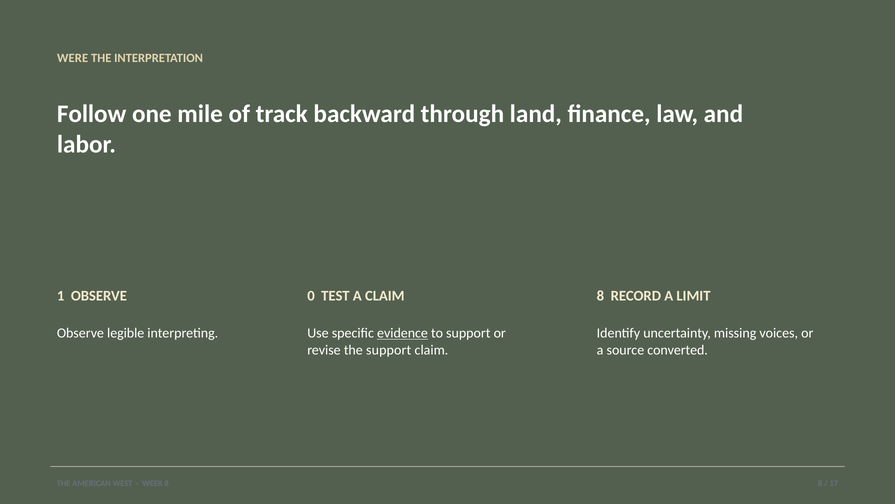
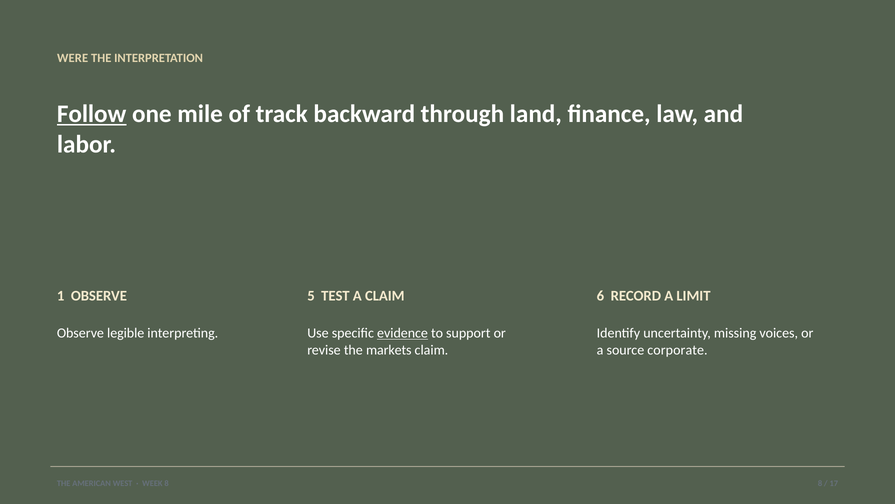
Follow underline: none -> present
0: 0 -> 5
CLAIM 8: 8 -> 6
the support: support -> markets
converted: converted -> corporate
